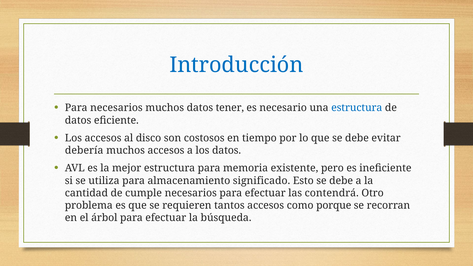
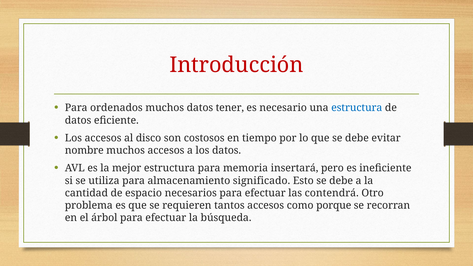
Introducción colour: blue -> red
Para necesarios: necesarios -> ordenados
debería: debería -> nombre
existente: existente -> insertará
cumple: cumple -> espacio
